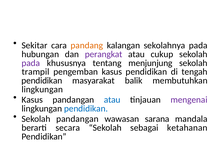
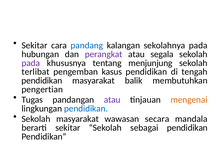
pandang colour: orange -> blue
cukup: cukup -> segala
trampil: trampil -> terlibat
lingkungan at (42, 90): lingkungan -> pengertian
Kasus at (32, 100): Kasus -> Tugas
atau at (112, 100) colour: blue -> purple
mengenai colour: purple -> orange
Sekolah pandangan: pandangan -> masyarakat
sarana: sarana -> secara
berarti secara: secara -> sekitar
sebagai ketahanan: ketahanan -> pendidikan
